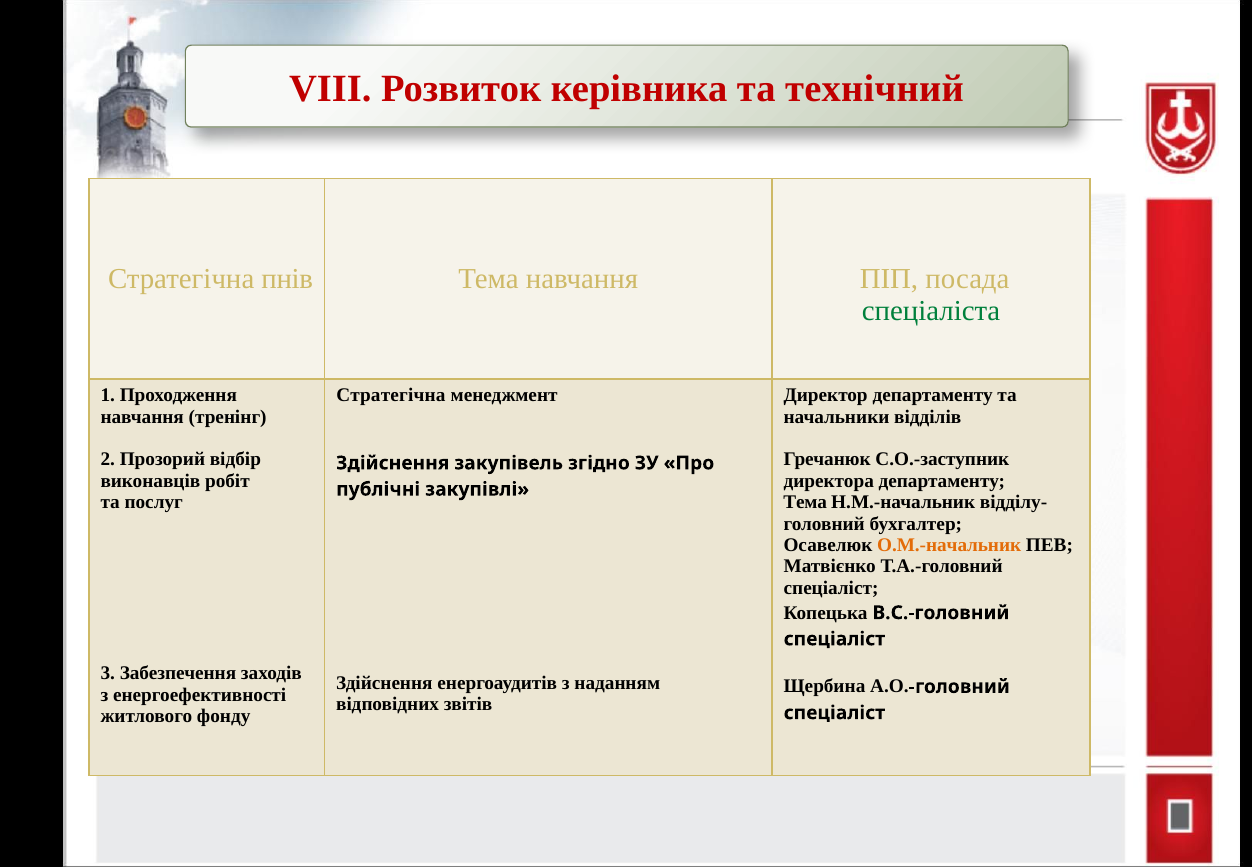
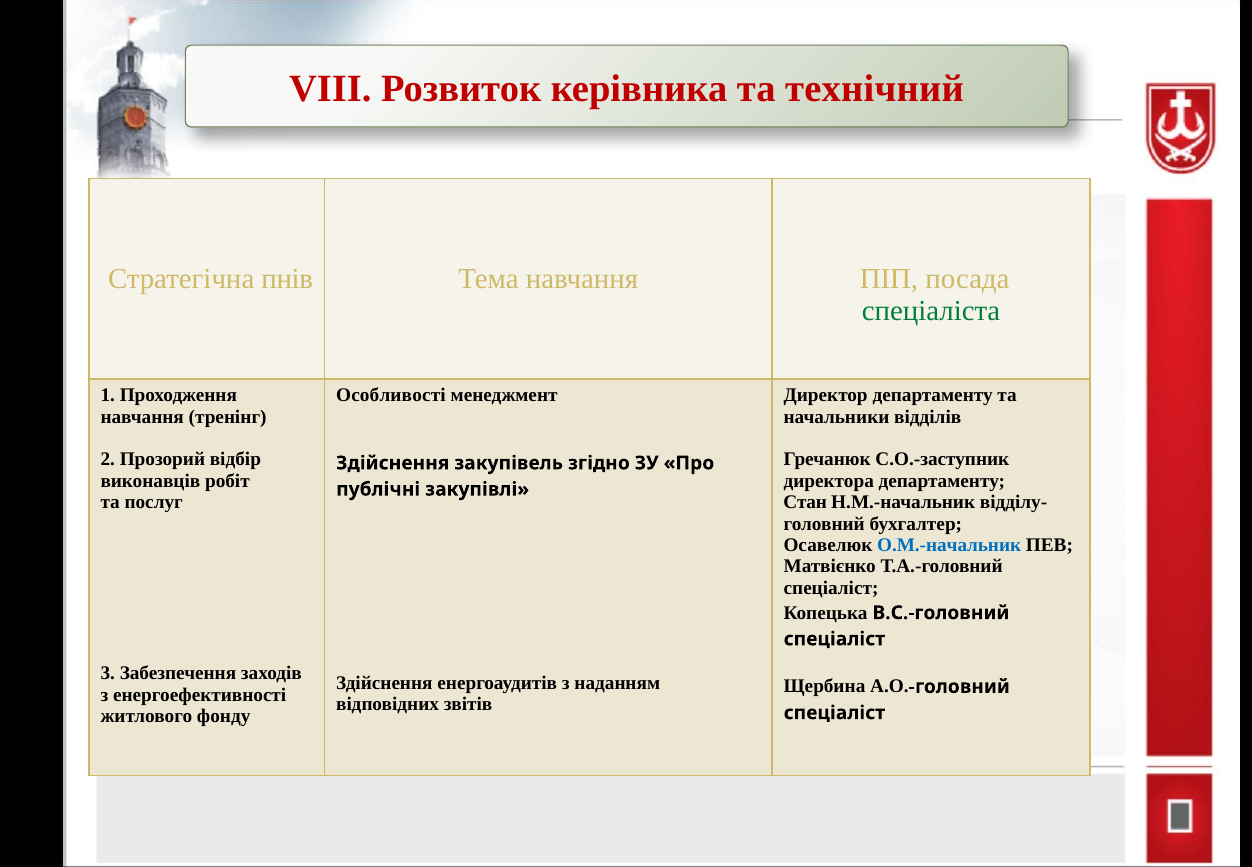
Стратегічна at (391, 395): Стратегічна -> Особливості
Тема at (805, 502): Тема -> Стан
О.М.-начальник colour: orange -> blue
